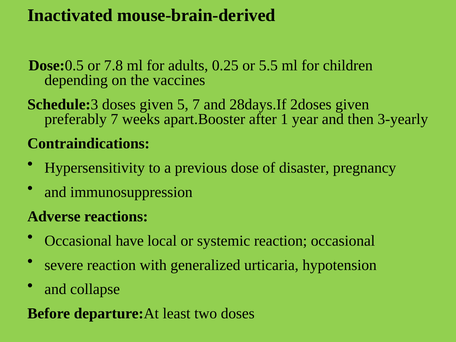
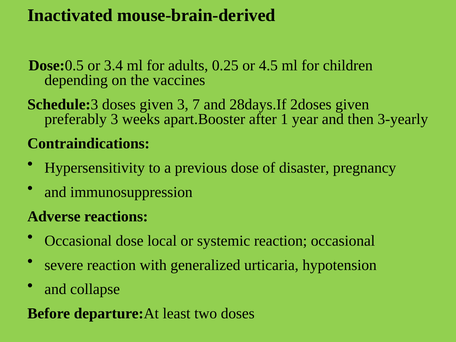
7.8: 7.8 -> 3.4
5.5: 5.5 -> 4.5
given 5: 5 -> 3
preferably 7: 7 -> 3
Occasional have: have -> dose
